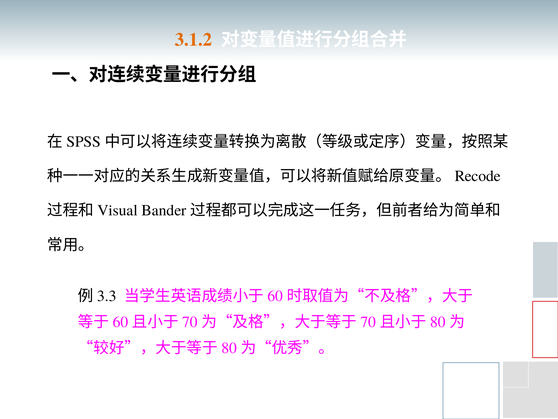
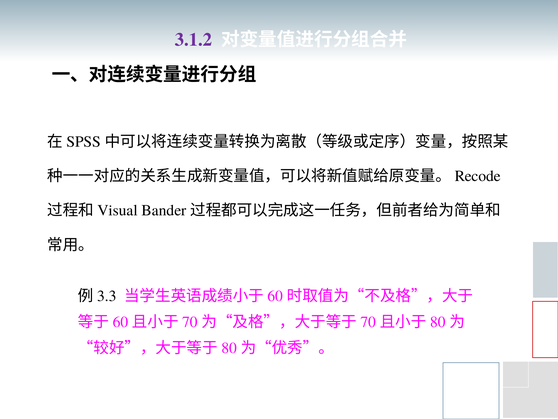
3.1.2 colour: orange -> purple
